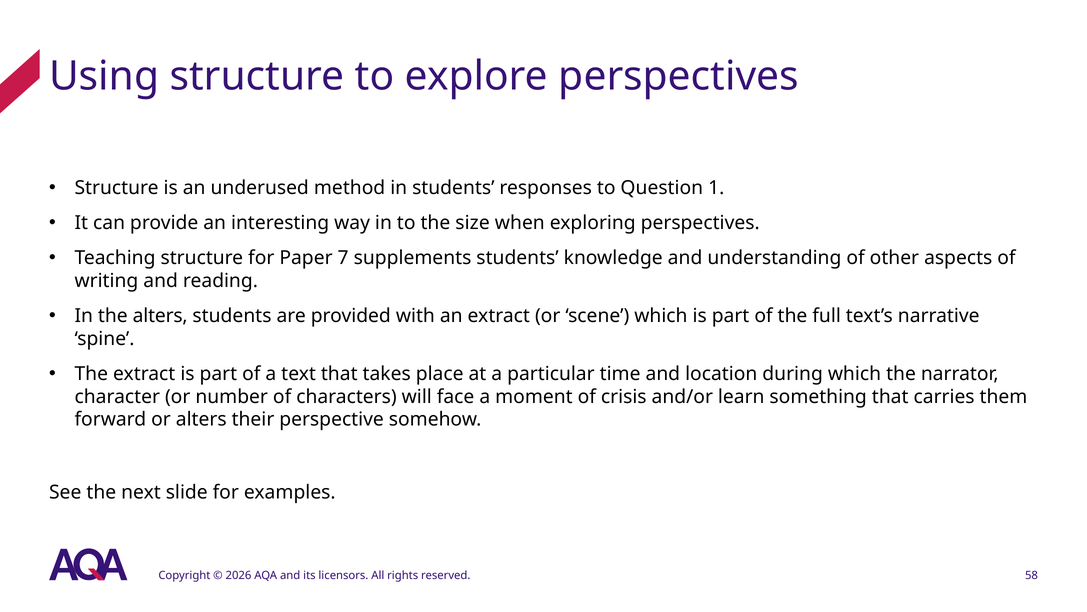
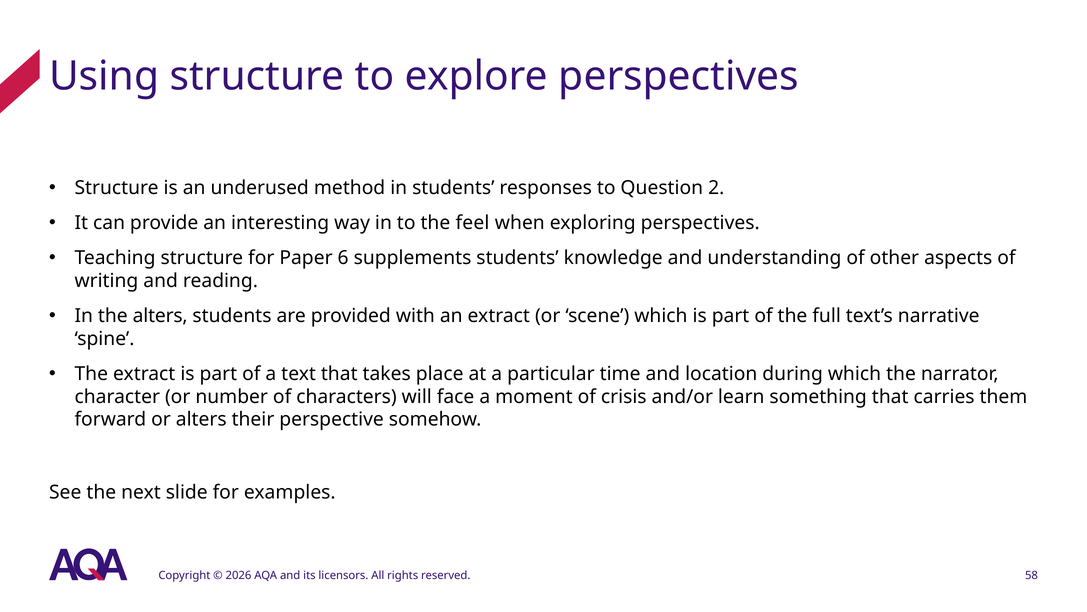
1: 1 -> 2
size: size -> feel
7: 7 -> 6
